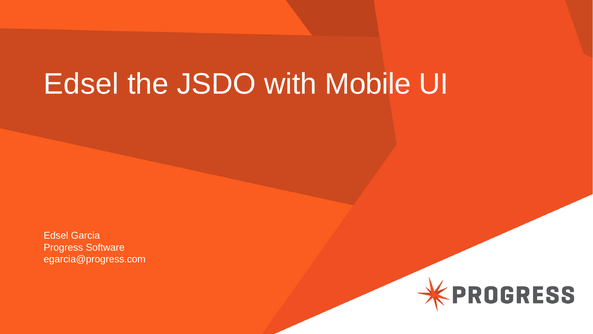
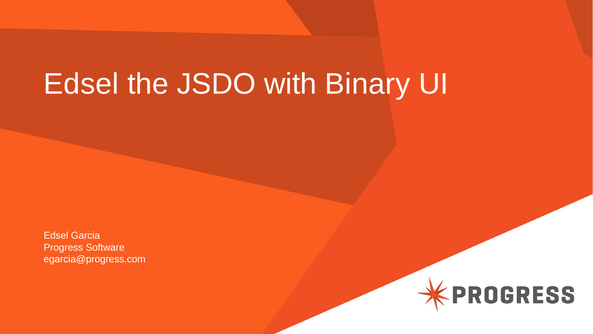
Mobile: Mobile -> Binary
